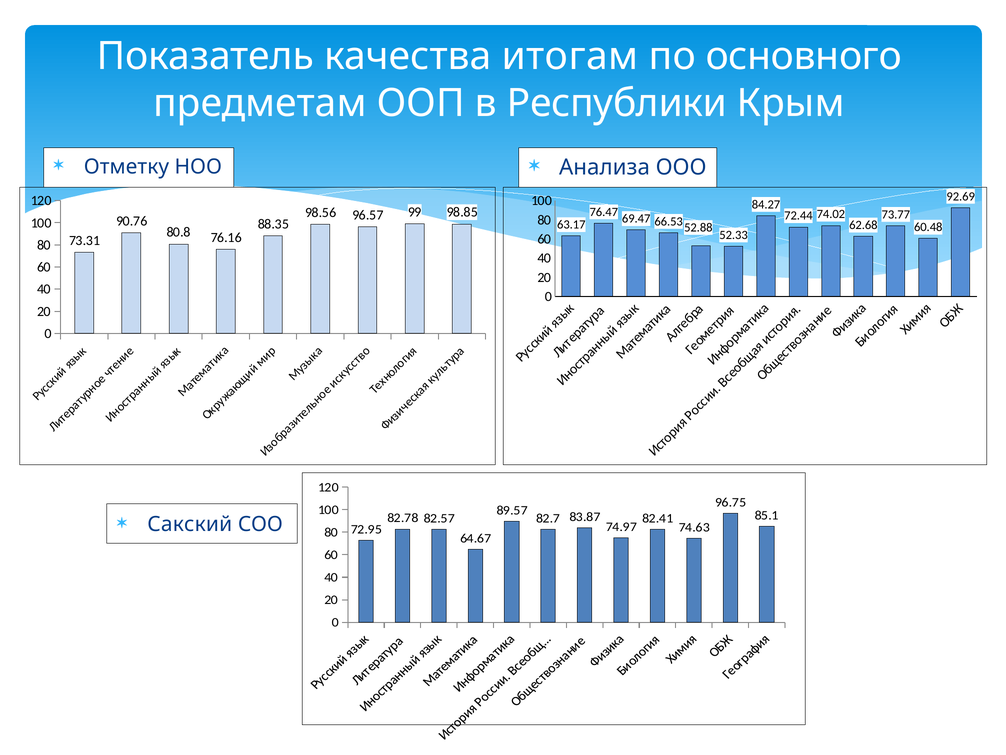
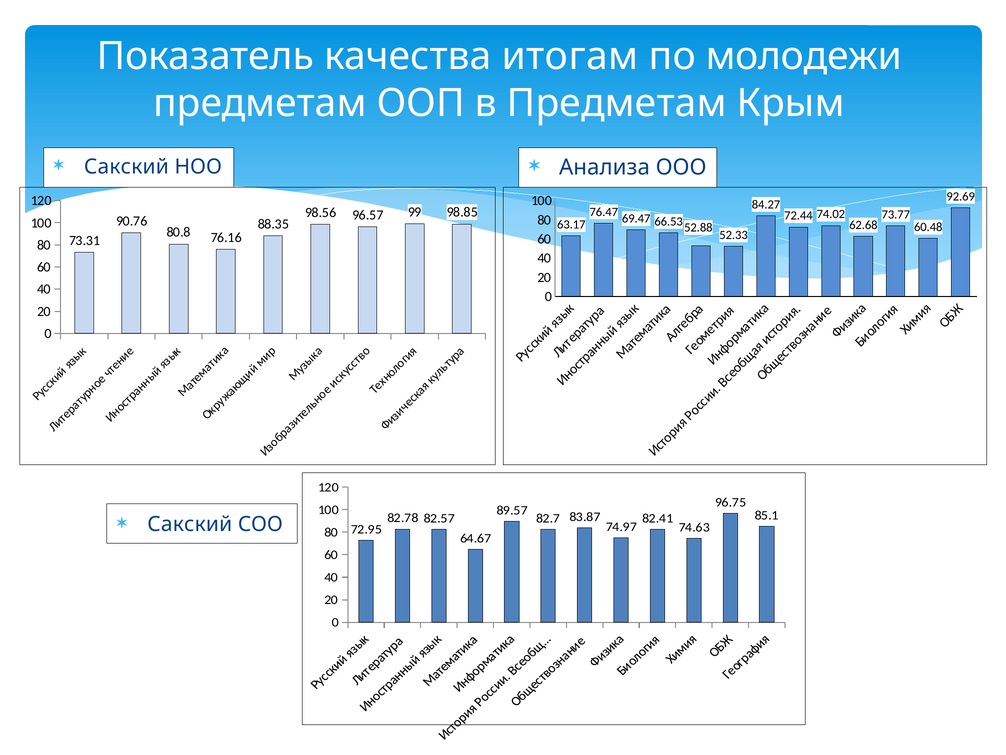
основного: основного -> молодежи
в Республики: Республики -> Предметам
Отметку at (126, 167): Отметку -> Сакский
